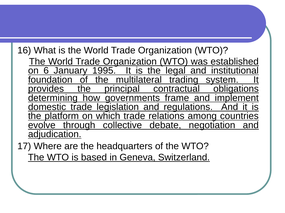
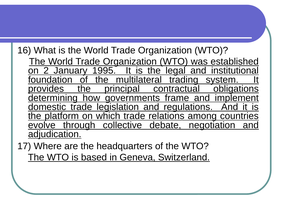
6: 6 -> 2
